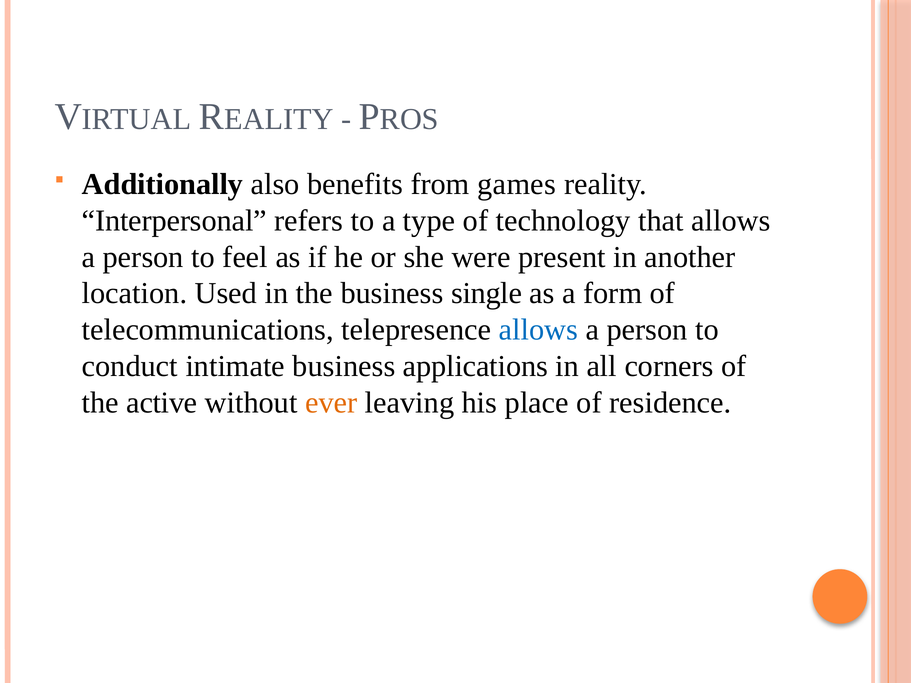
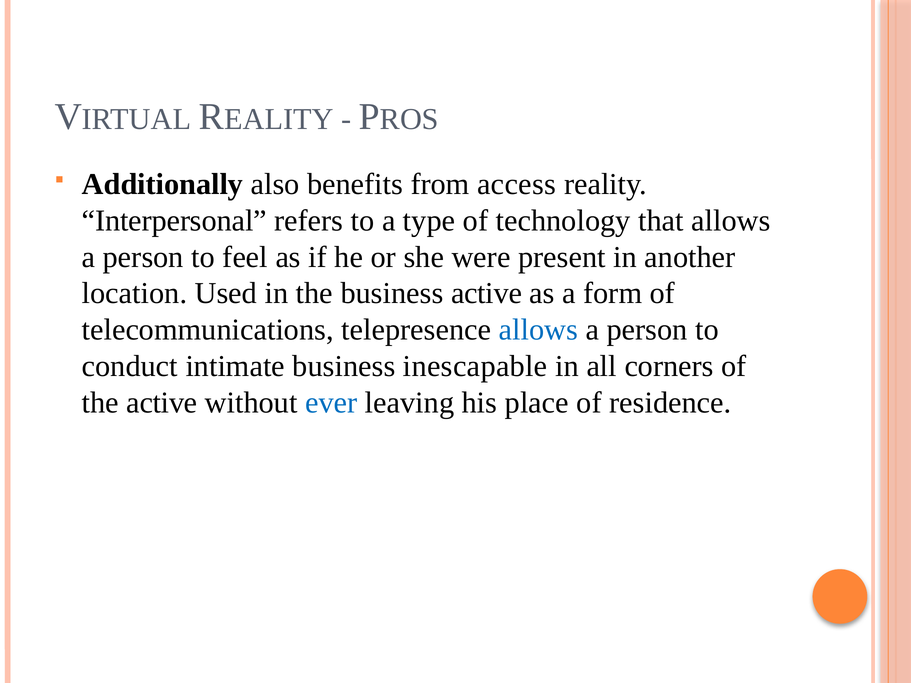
games: games -> access
business single: single -> active
applications: applications -> inescapable
ever colour: orange -> blue
